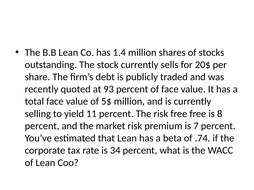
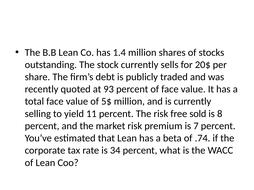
free free: free -> sold
